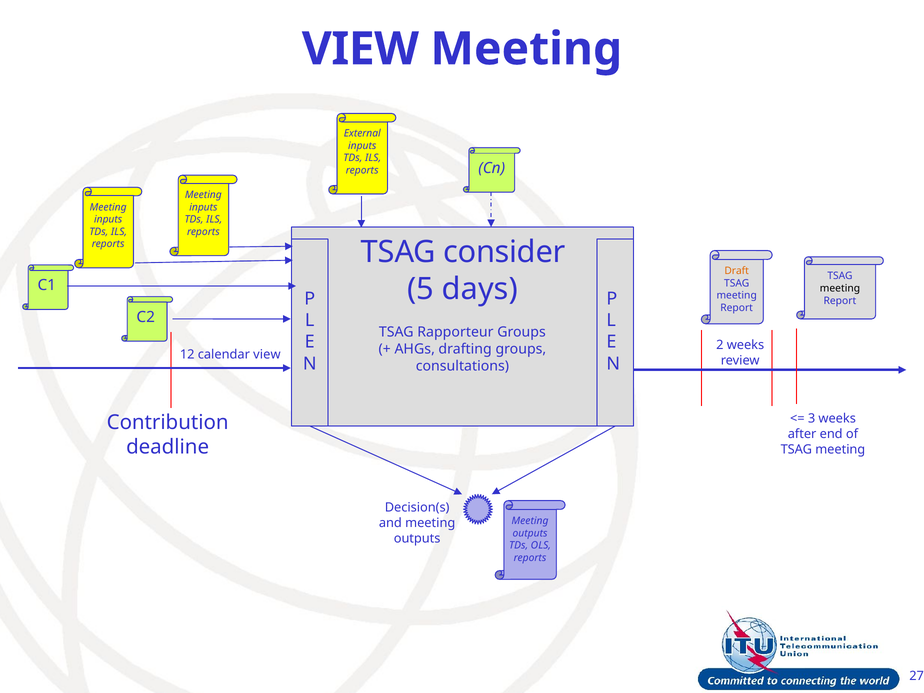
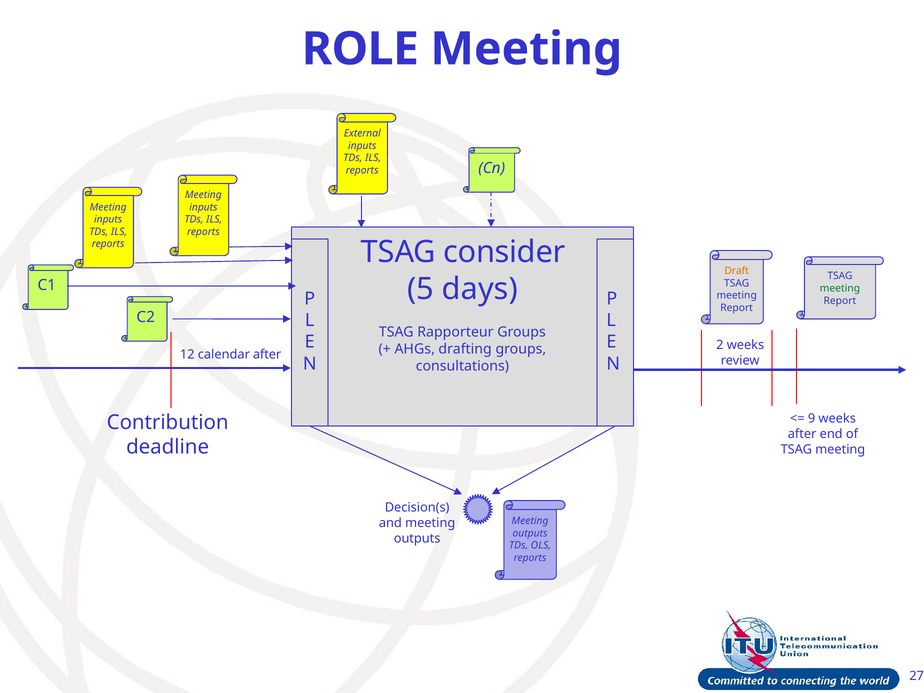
VIEW at (360, 49): VIEW -> ROLE
meeting at (840, 288) colour: black -> green
calendar view: view -> after
3: 3 -> 9
